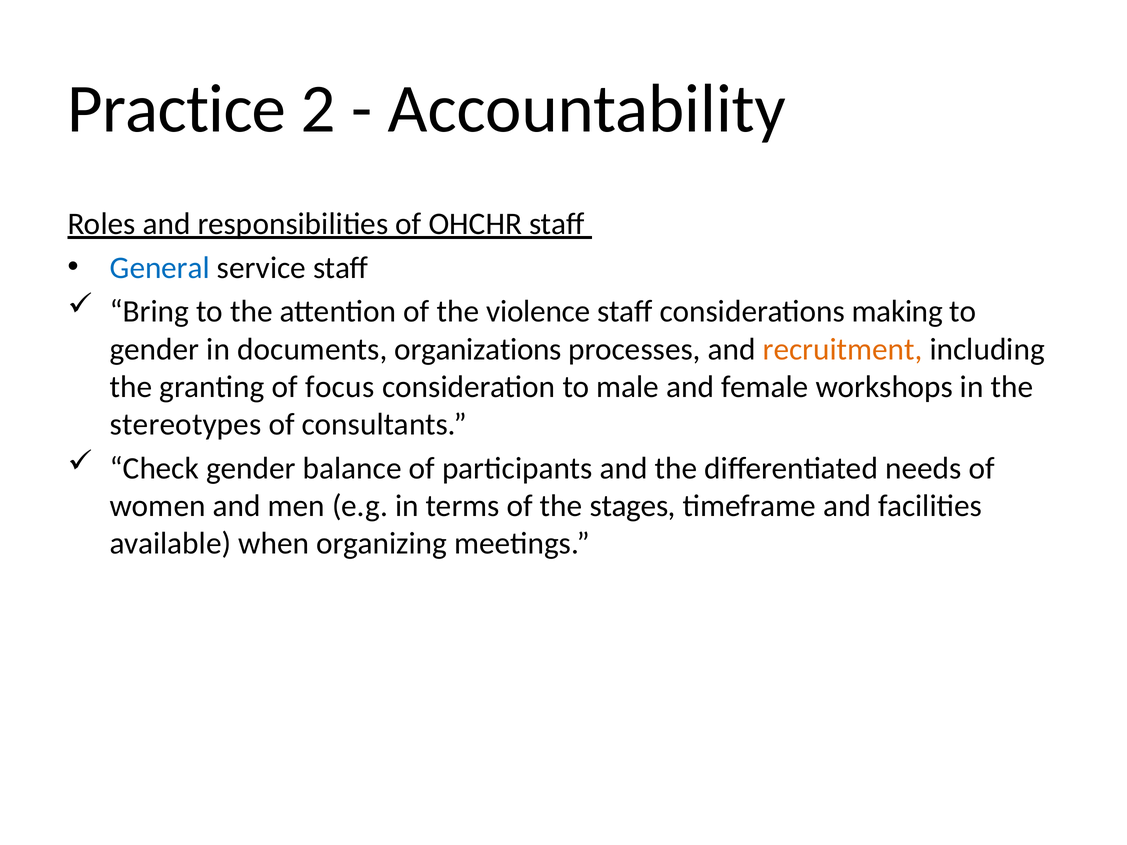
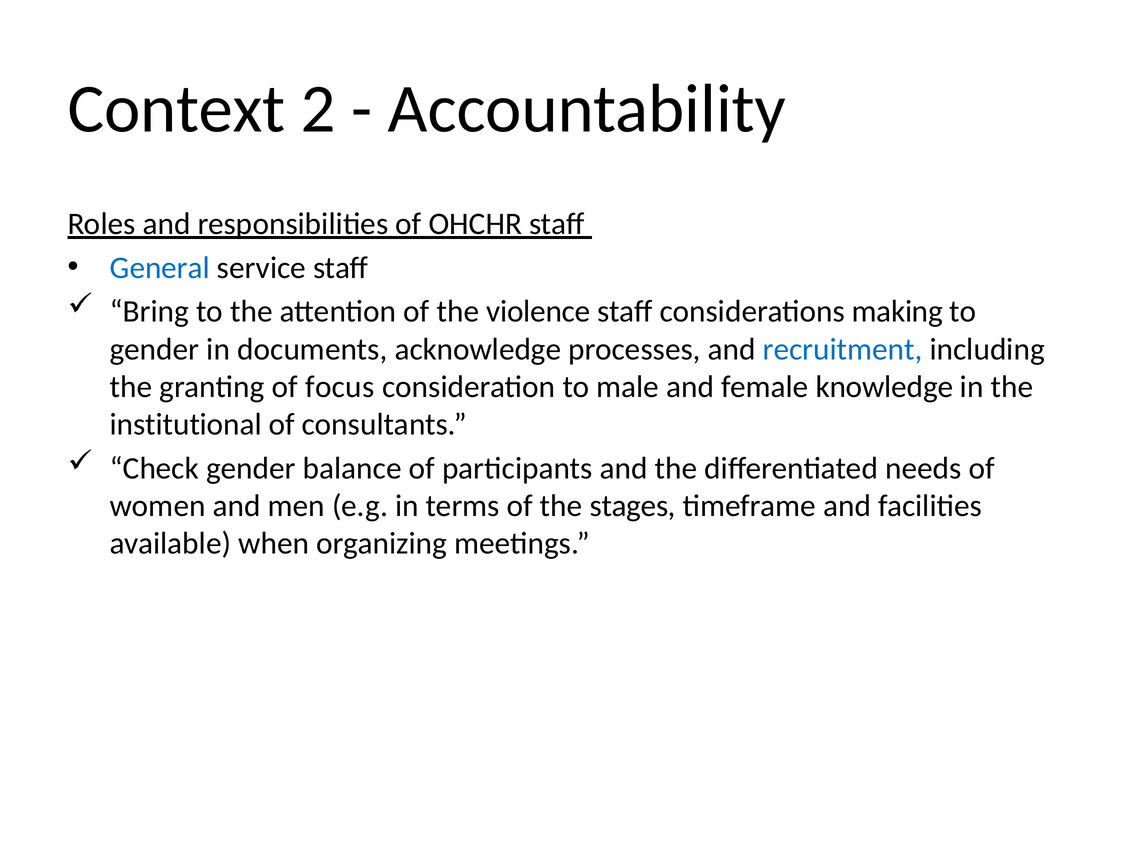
Practice: Practice -> Context
organizations: organizations -> acknowledge
recruitment colour: orange -> blue
workshops: workshops -> knowledge
stereotypes: stereotypes -> institutional
